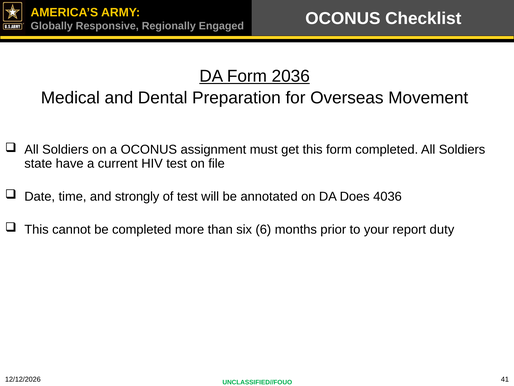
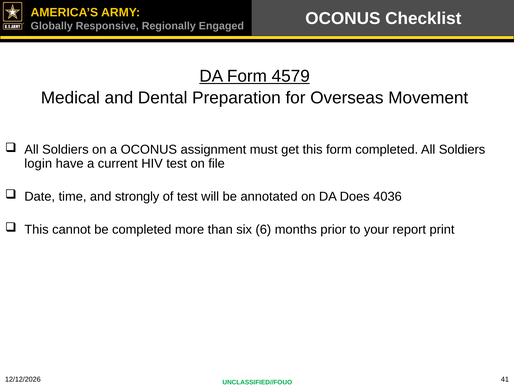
2036: 2036 -> 4579
state: state -> login
duty: duty -> print
